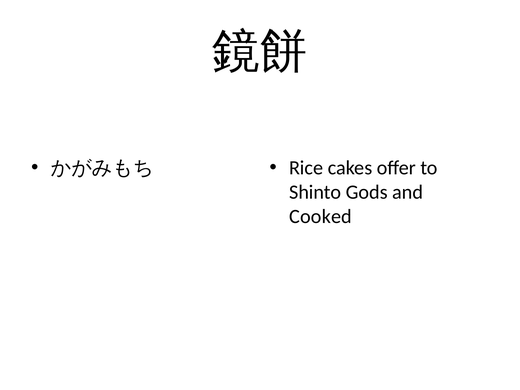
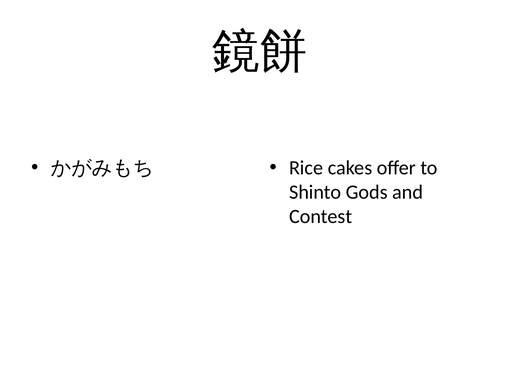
Cooked: Cooked -> Contest
